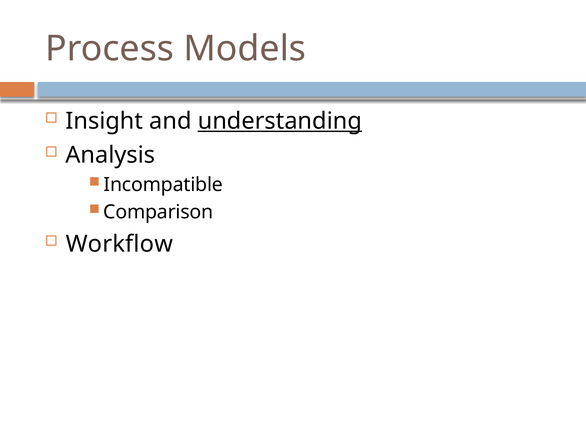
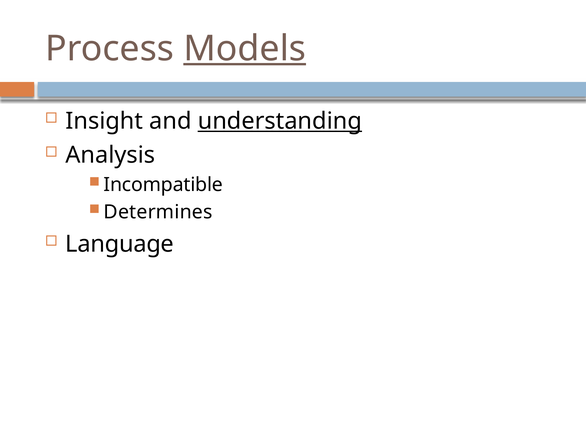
Models underline: none -> present
Comparison: Comparison -> Determines
Workflow: Workflow -> Language
